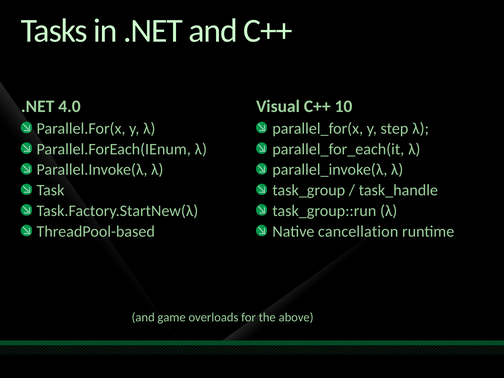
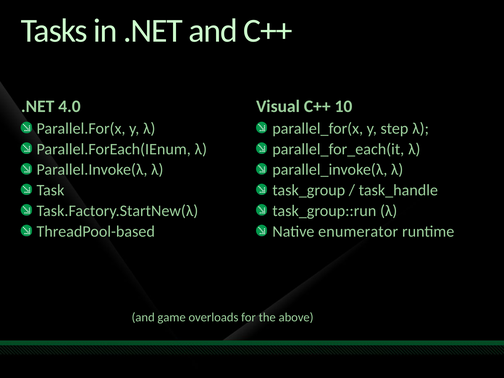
cancellation: cancellation -> enumerator
